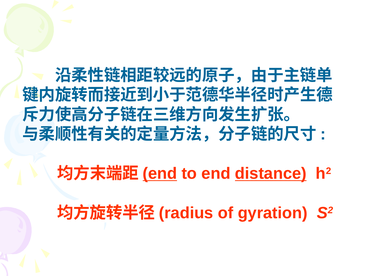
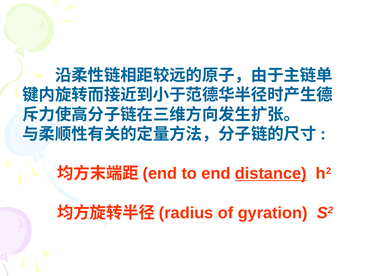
end at (160, 173) underline: present -> none
